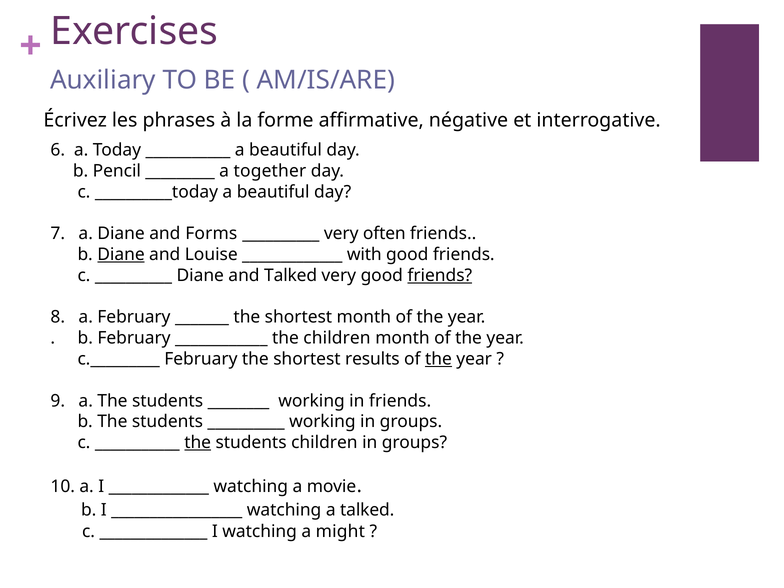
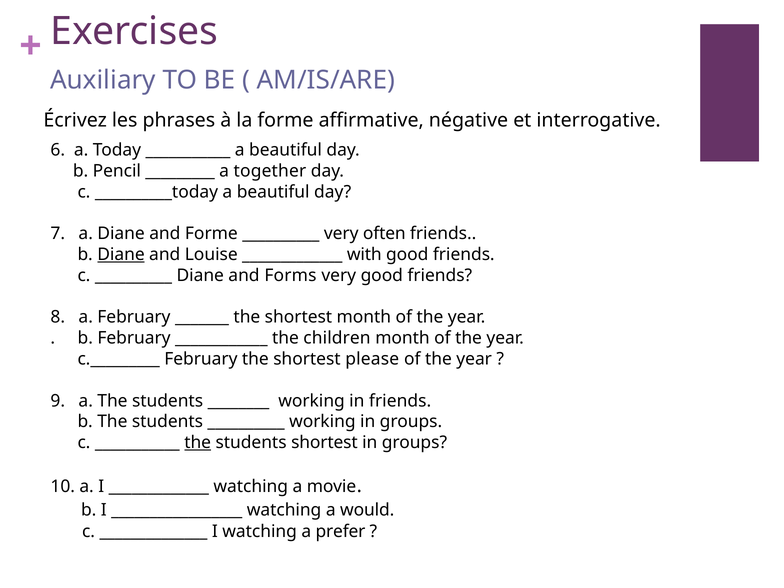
and Forms: Forms -> Forme
and Talked: Talked -> Forms
friends at (440, 275) underline: present -> none
results: results -> please
the at (438, 359) underline: present -> none
students children: children -> shortest
a talked: talked -> would
might: might -> prefer
